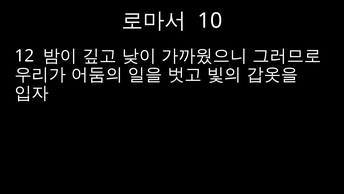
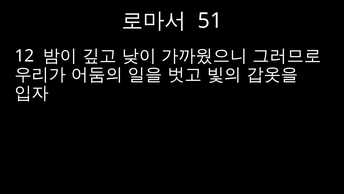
10: 10 -> 51
